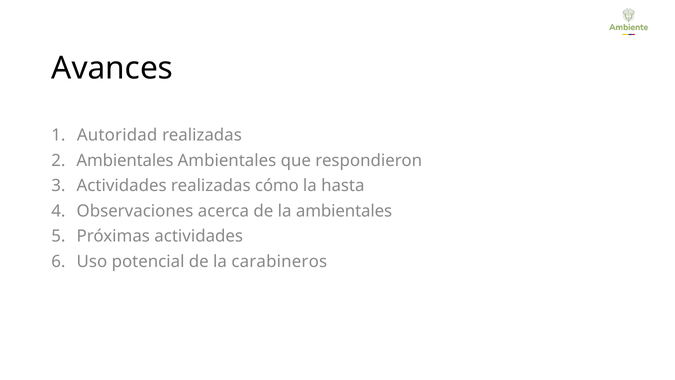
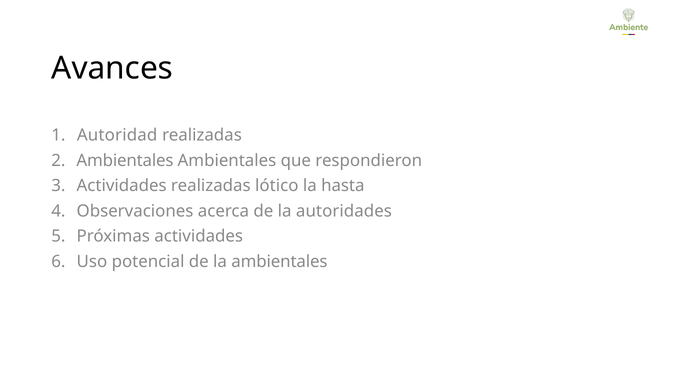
cómo: cómo -> lótico
la ambientales: ambientales -> autoridades
la carabineros: carabineros -> ambientales
